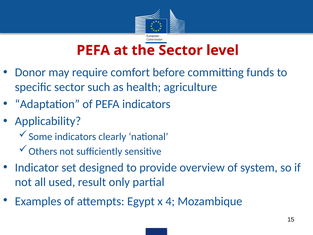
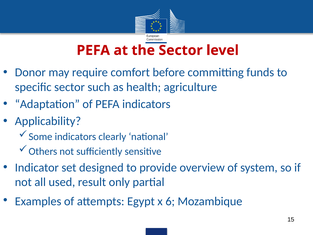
4: 4 -> 6
